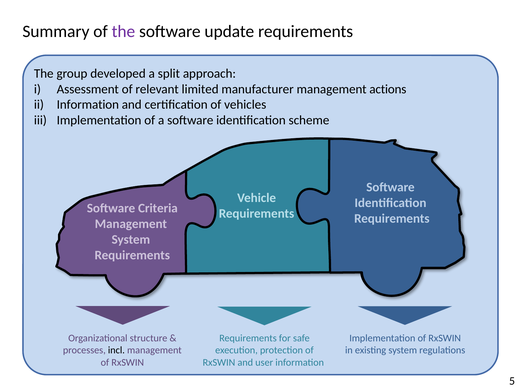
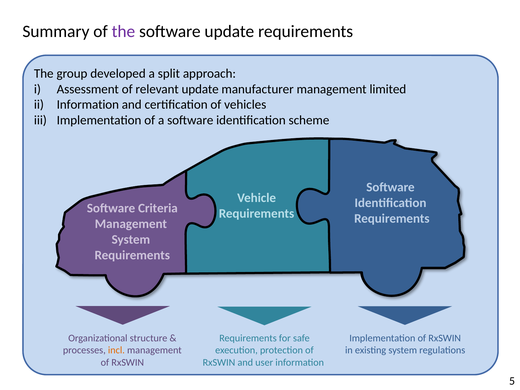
relevant limited: limited -> update
actions: actions -> limited
incl colour: black -> orange
